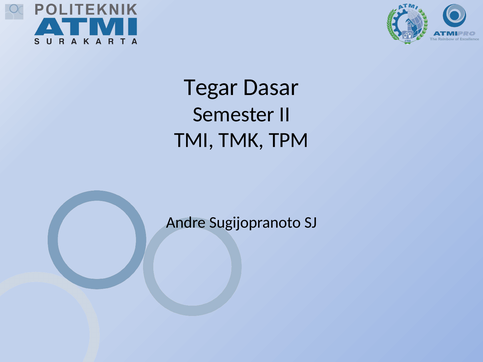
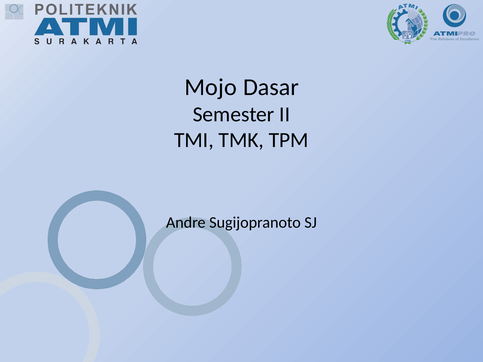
Tegar: Tegar -> Mojo
